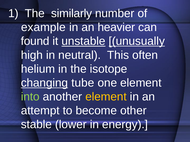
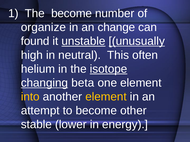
The similarly: similarly -> become
example: example -> organize
heavier: heavier -> change
isotope underline: none -> present
tube: tube -> beta
into colour: light green -> yellow
